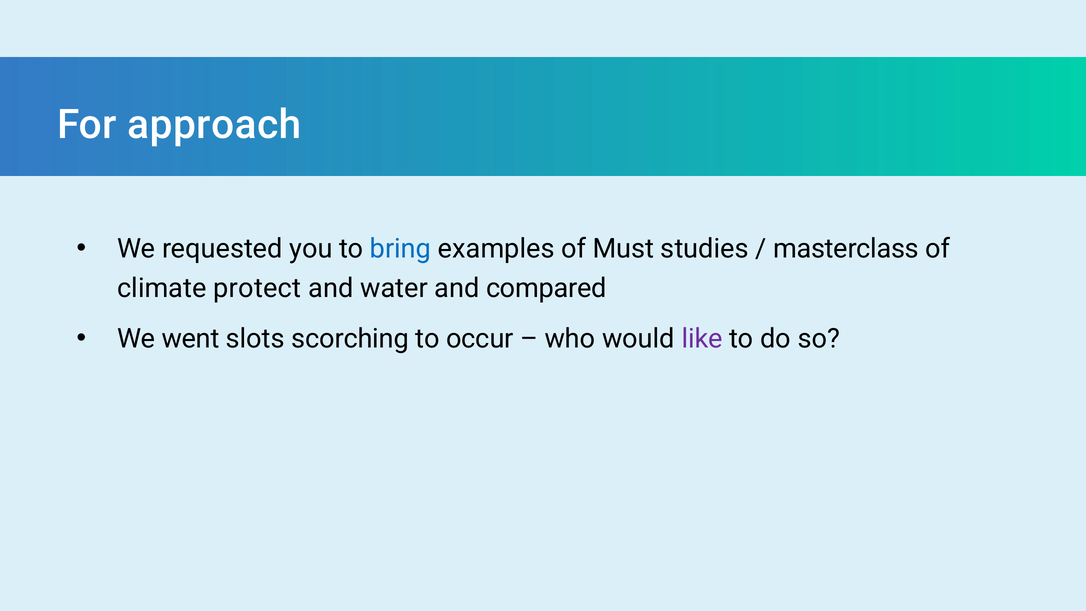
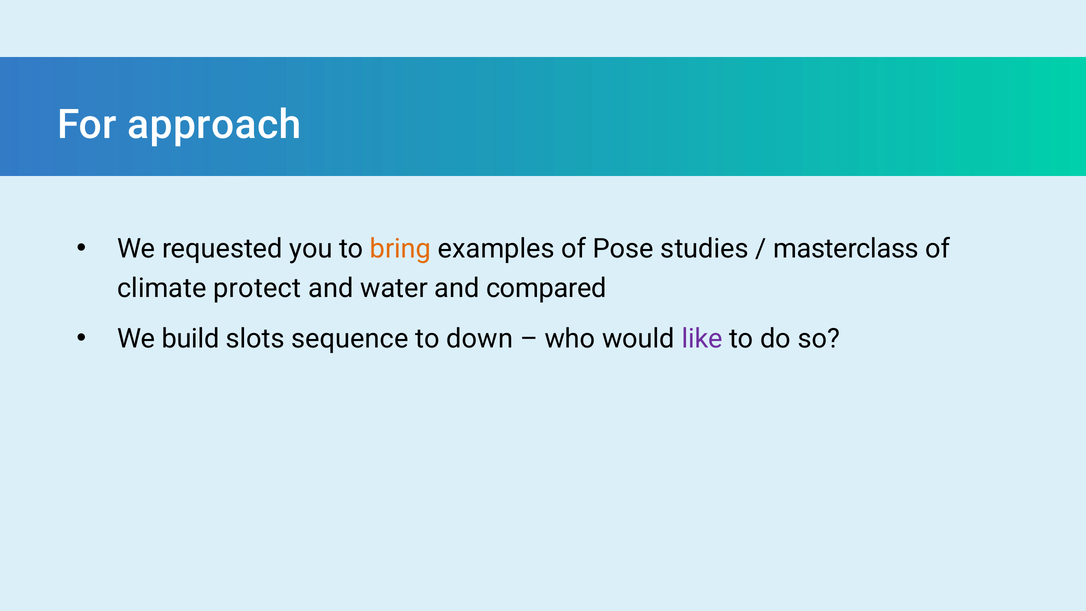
bring colour: blue -> orange
Must: Must -> Pose
went: went -> build
scorching: scorching -> sequence
occur: occur -> down
